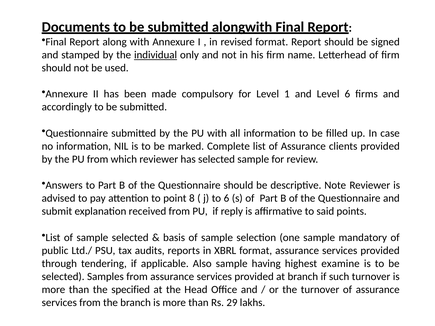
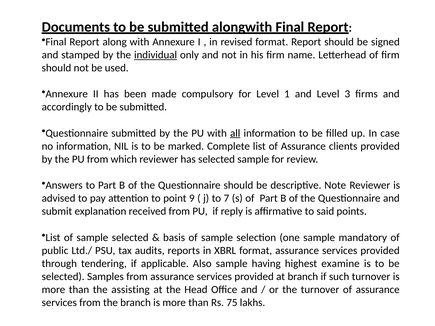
Level 6: 6 -> 3
all underline: none -> present
8: 8 -> 9
to 6: 6 -> 7
specified: specified -> assisting
29: 29 -> 75
